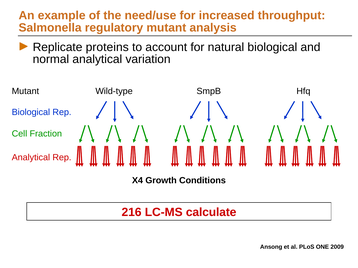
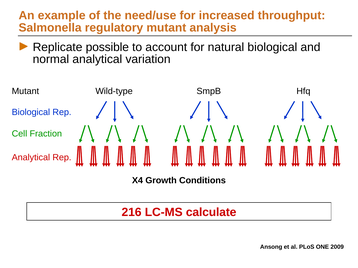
proteins: proteins -> possible
